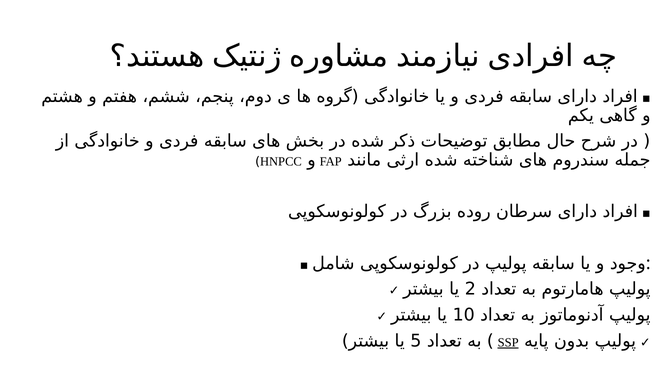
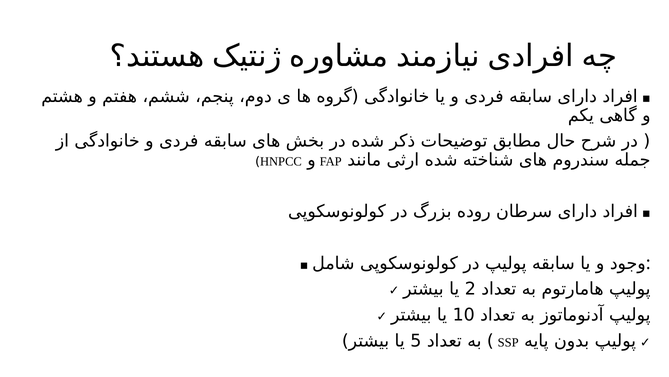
SSP underline: present -> none
